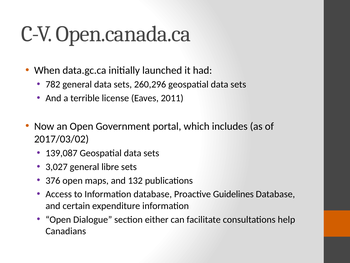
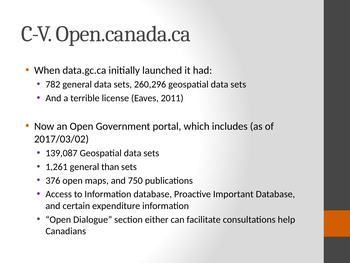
3,027: 3,027 -> 1,261
libre: libre -> than
132: 132 -> 750
Guidelines: Guidelines -> Important
